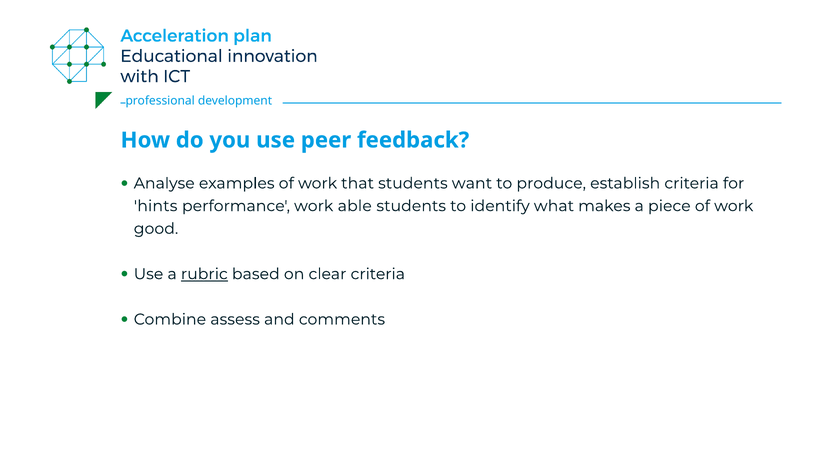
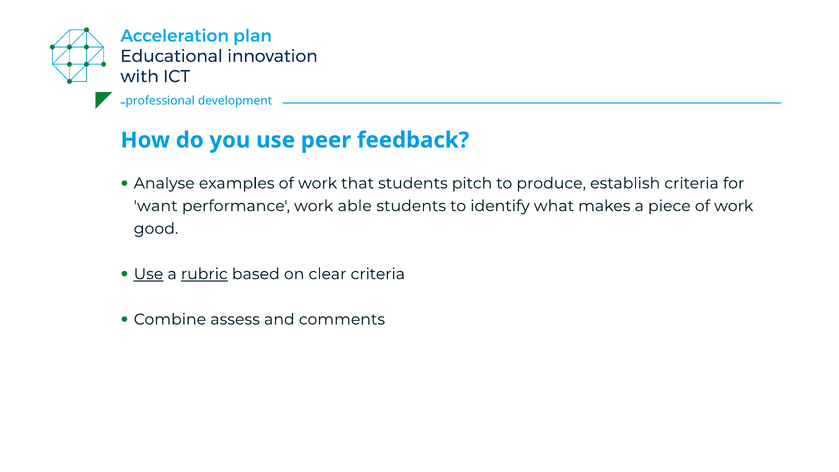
want: want -> pitch
hints: hints -> want
Use at (149, 274) underline: none -> present
